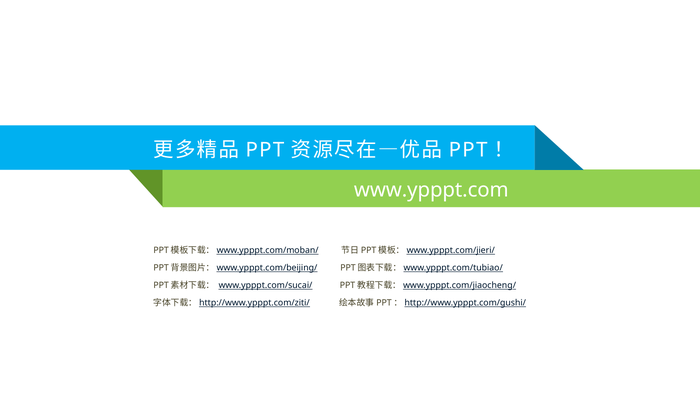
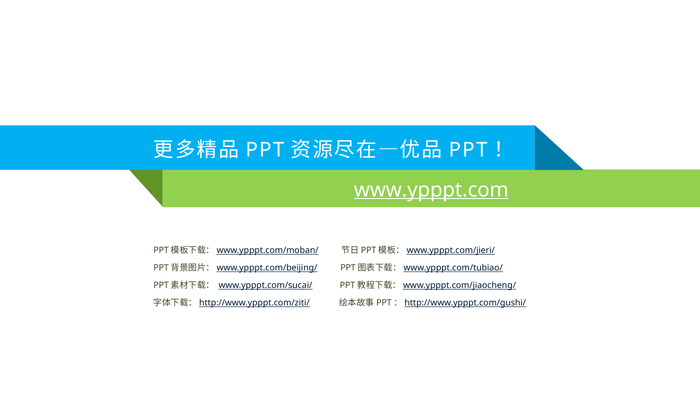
www.ypppt.com underline: none -> present
